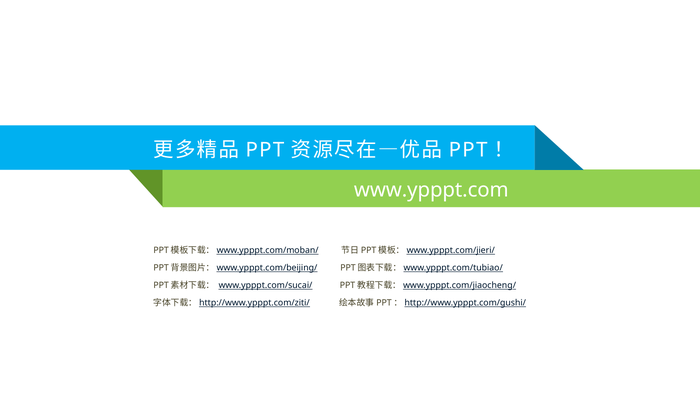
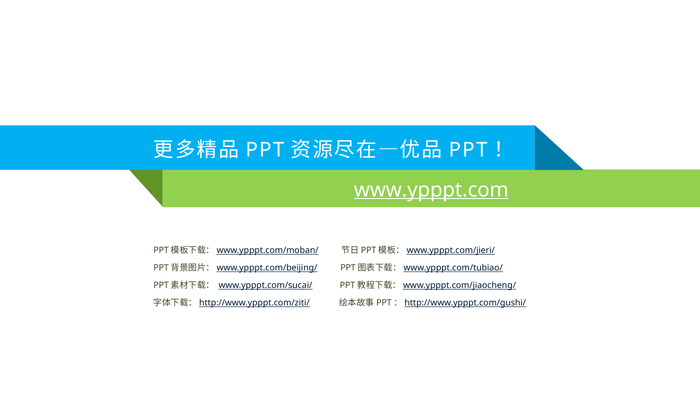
www.ypppt.com underline: none -> present
